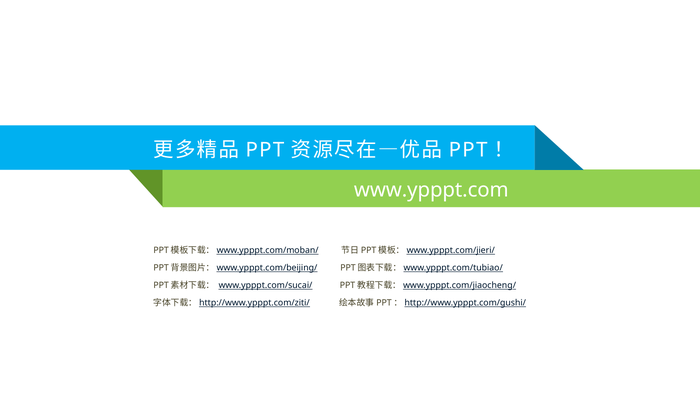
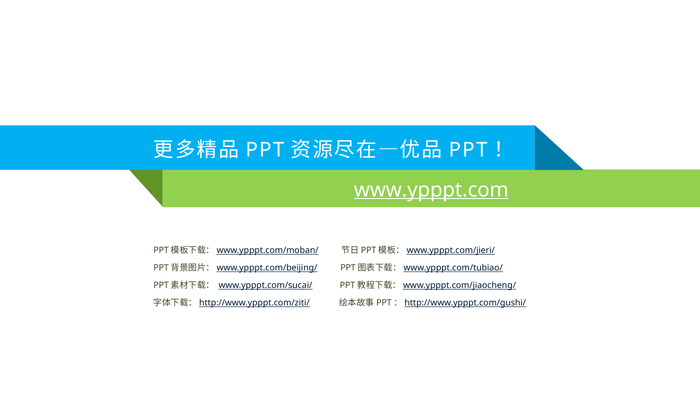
www.ypppt.com underline: none -> present
